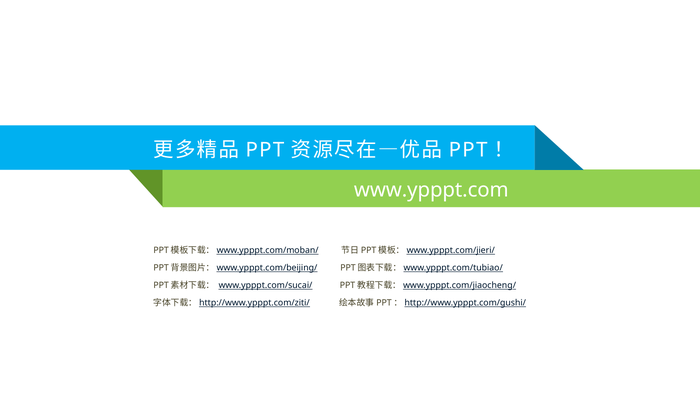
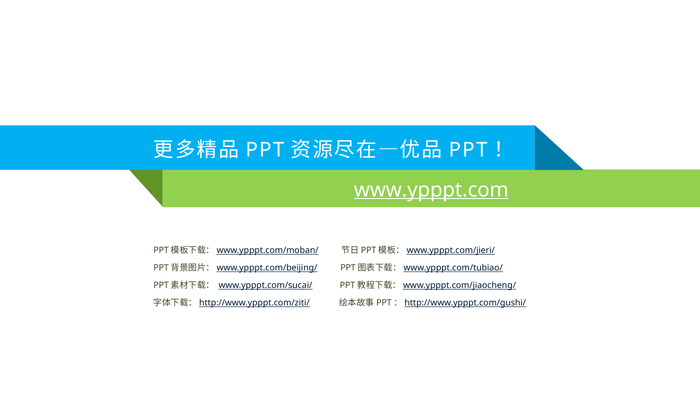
www.ypppt.com underline: none -> present
